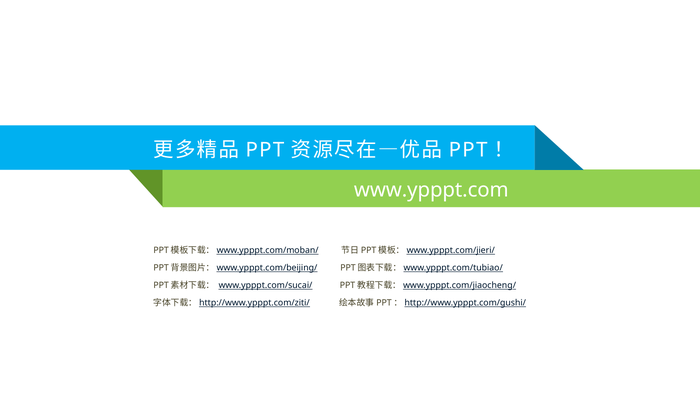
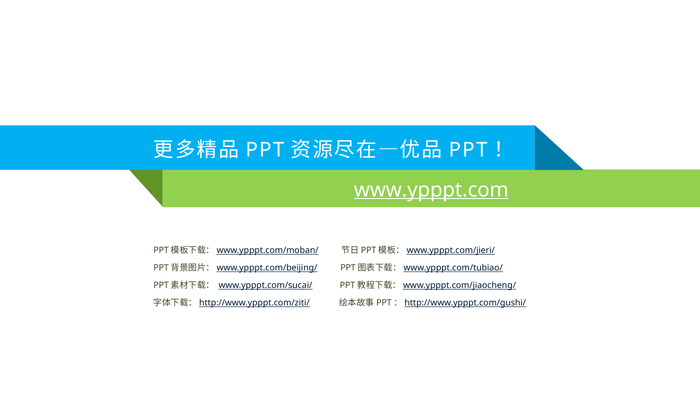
www.ypppt.com underline: none -> present
